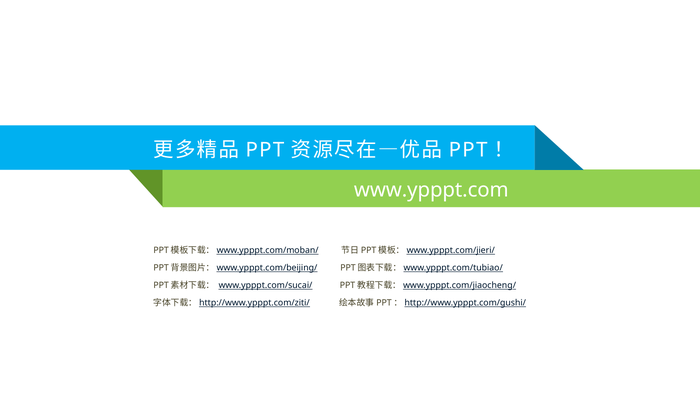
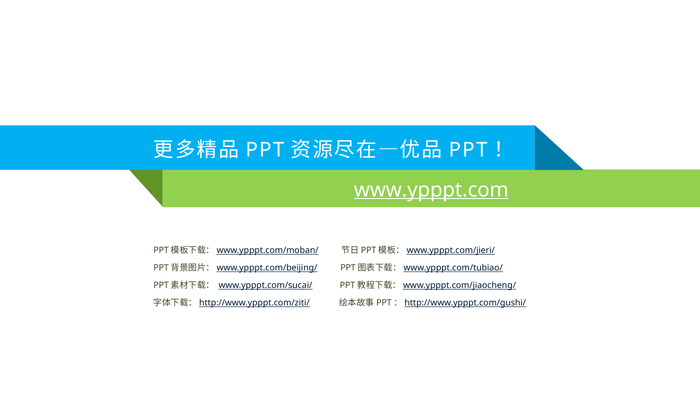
www.ypppt.com underline: none -> present
